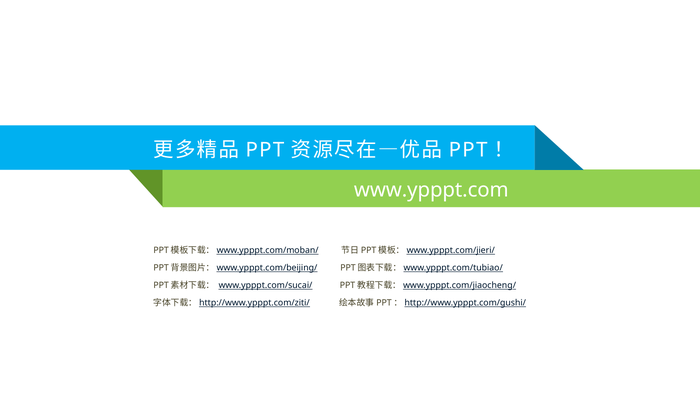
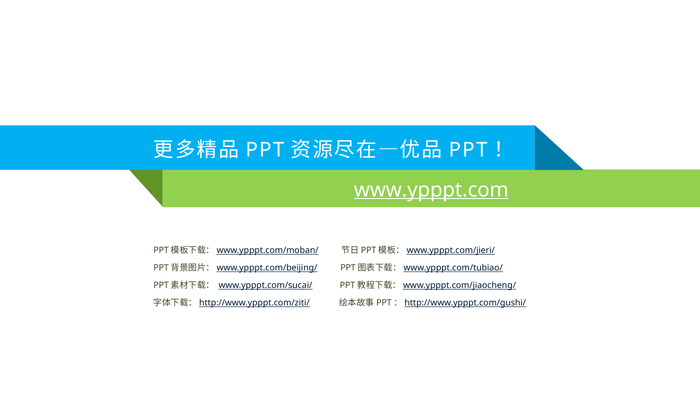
www.ypppt.com underline: none -> present
